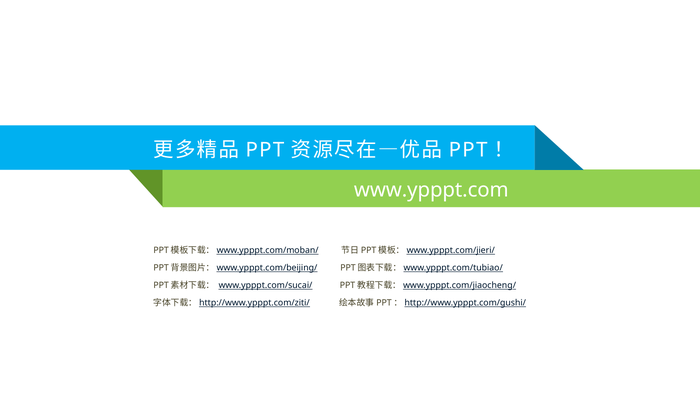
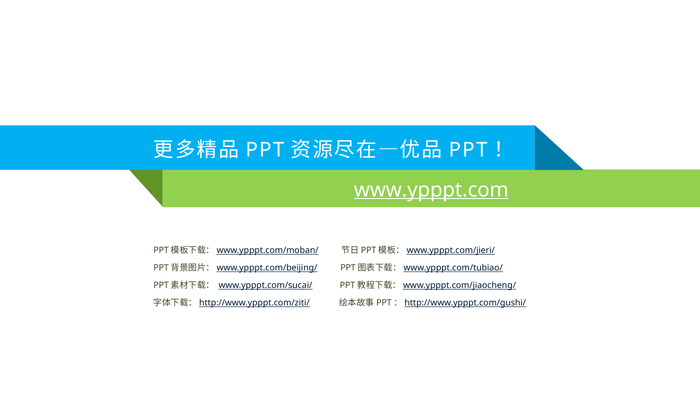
www.ypppt.com underline: none -> present
